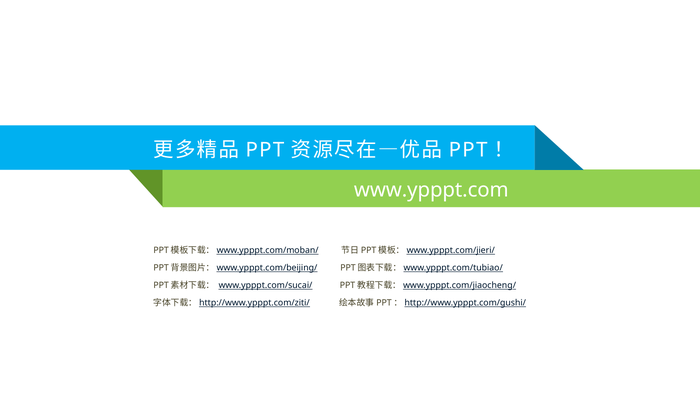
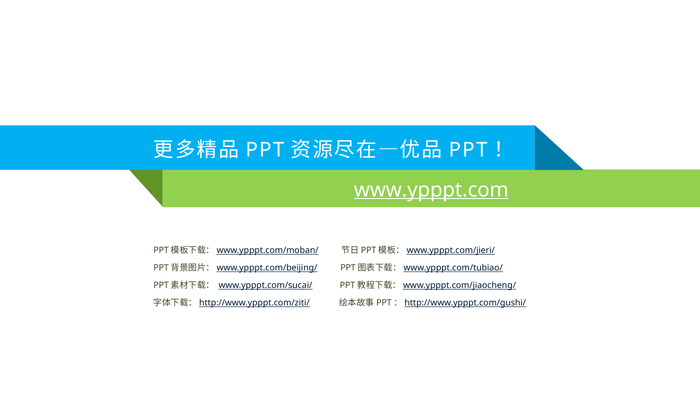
www.ypppt.com underline: none -> present
